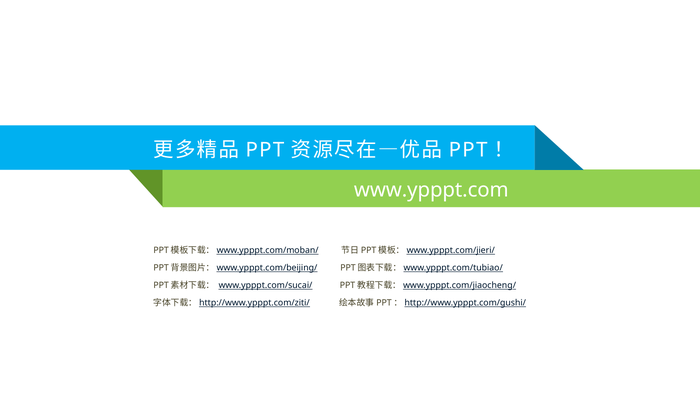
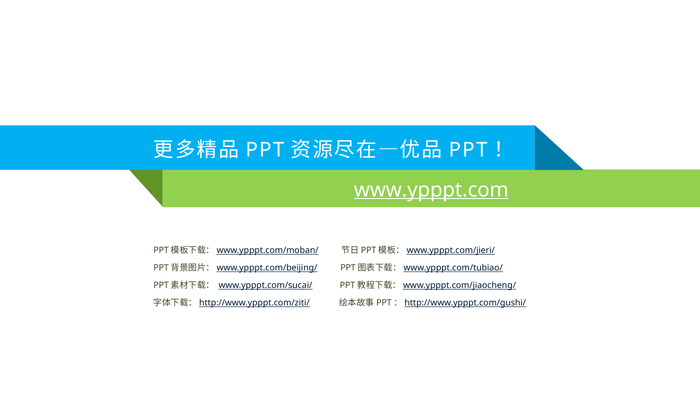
www.ypppt.com underline: none -> present
